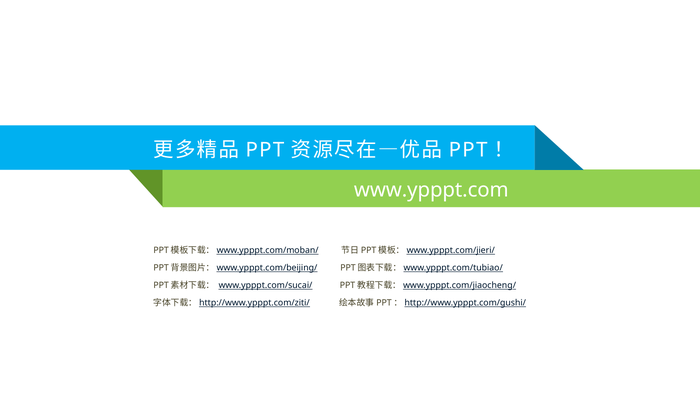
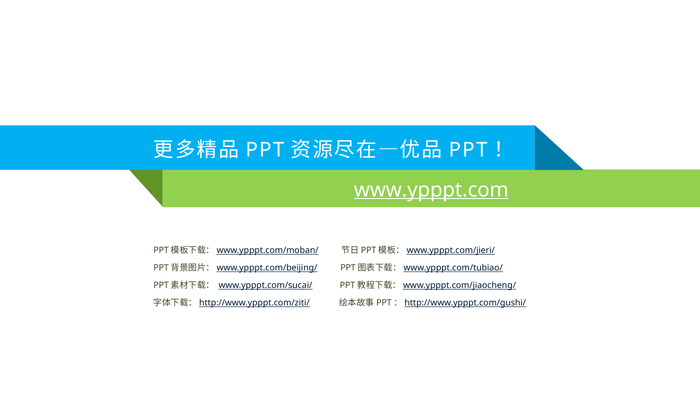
www.ypppt.com underline: none -> present
